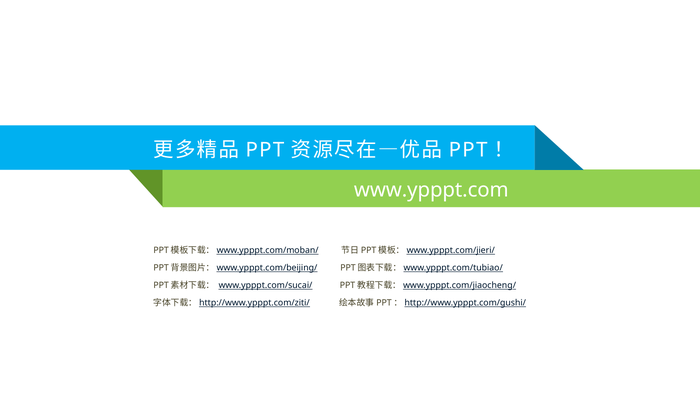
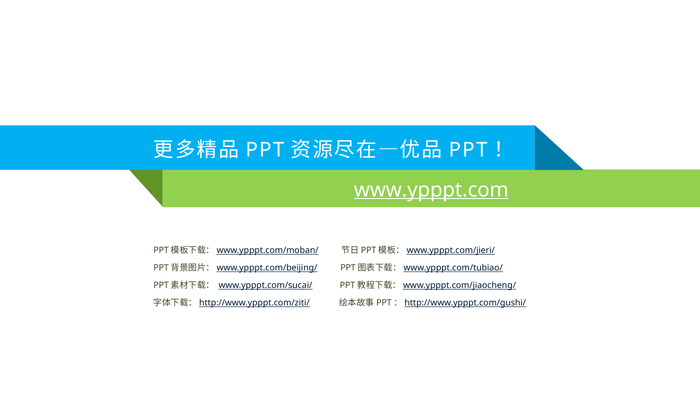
www.ypppt.com underline: none -> present
